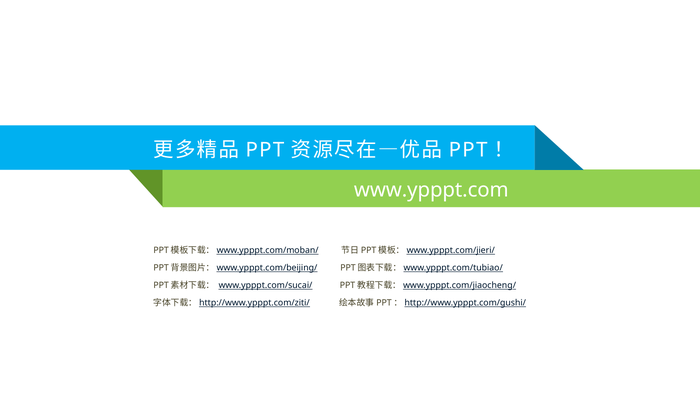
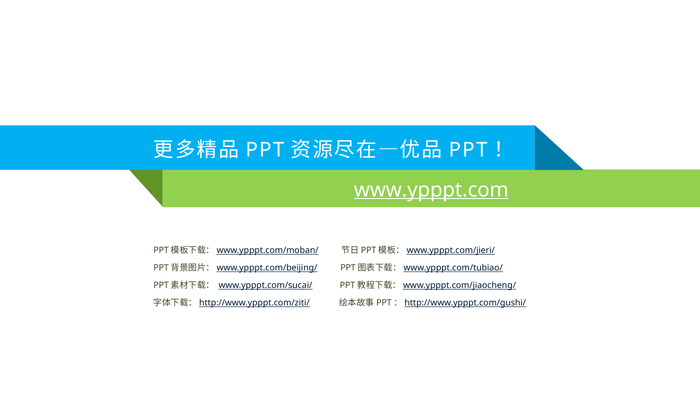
www.ypppt.com underline: none -> present
